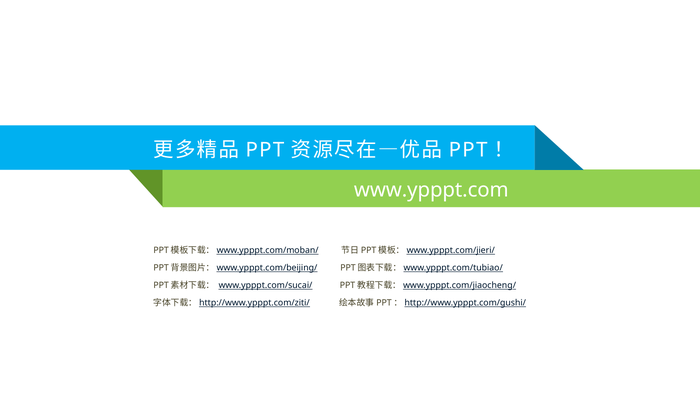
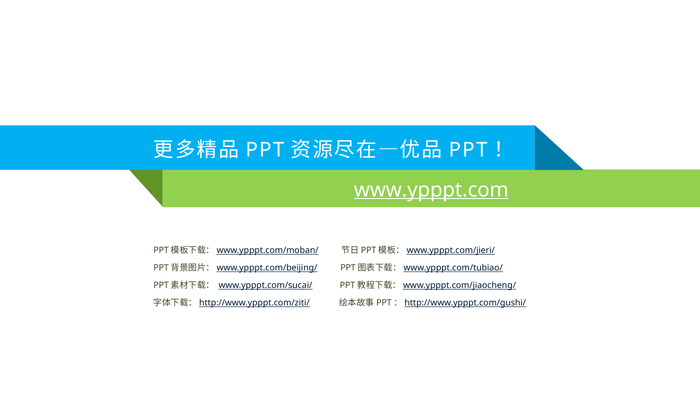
www.ypppt.com underline: none -> present
